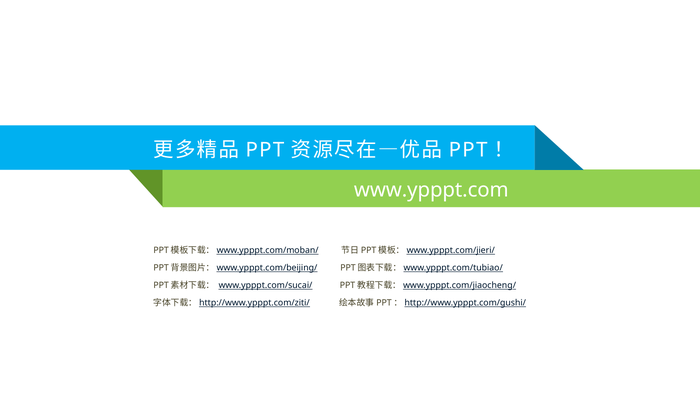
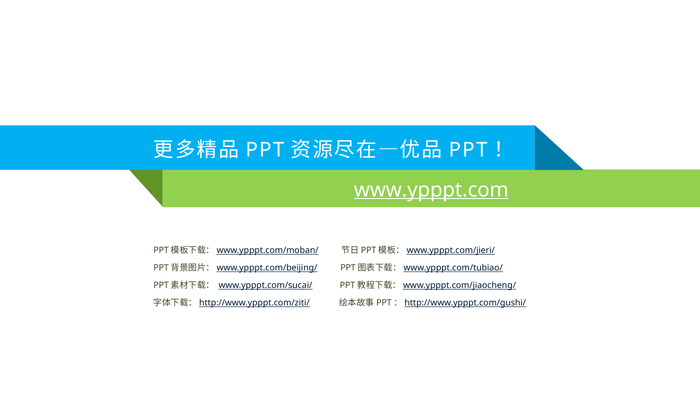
www.ypppt.com underline: none -> present
